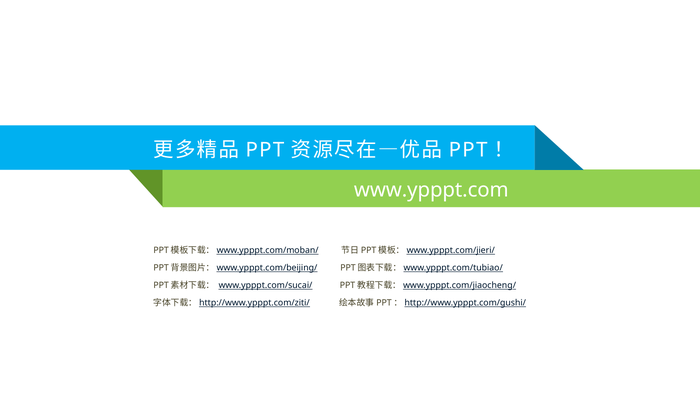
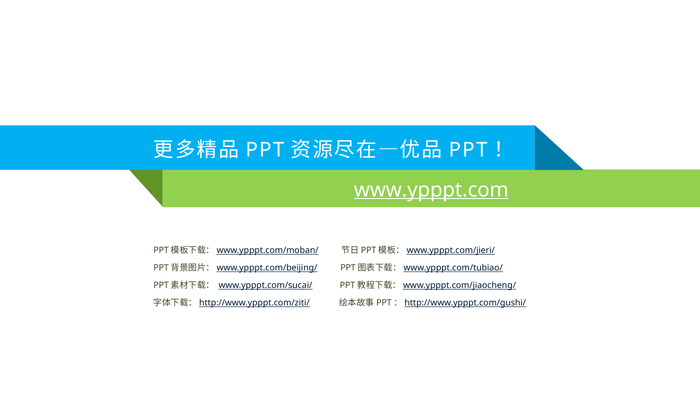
www.ypppt.com underline: none -> present
